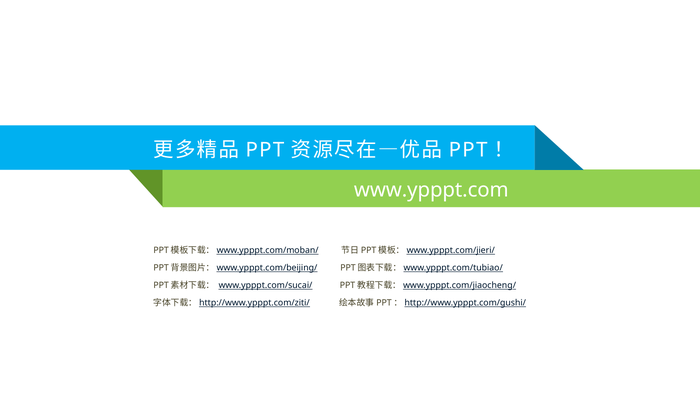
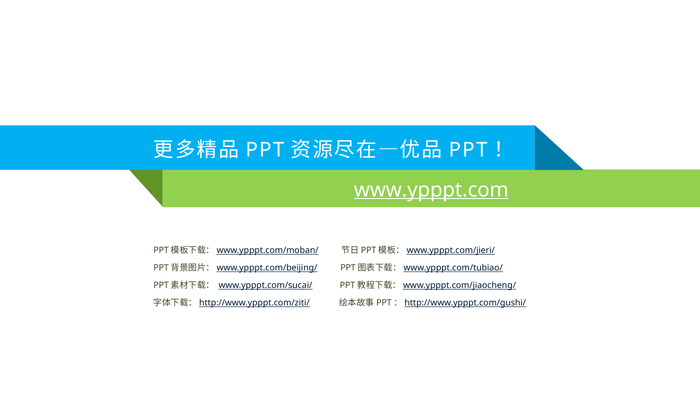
www.ypppt.com underline: none -> present
